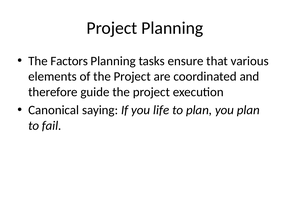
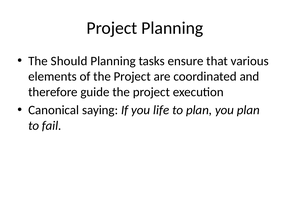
Factors: Factors -> Should
